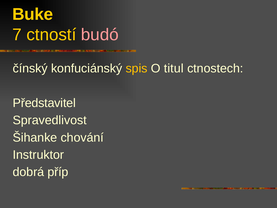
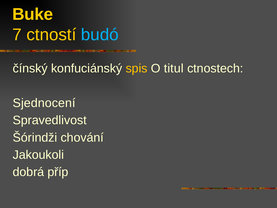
budó colour: pink -> light blue
Představitel: Představitel -> Sjednocení
Šihanke: Šihanke -> Šórindži
Instruktor: Instruktor -> Jakoukoli
